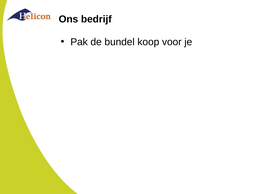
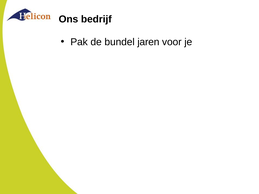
koop: koop -> jaren
